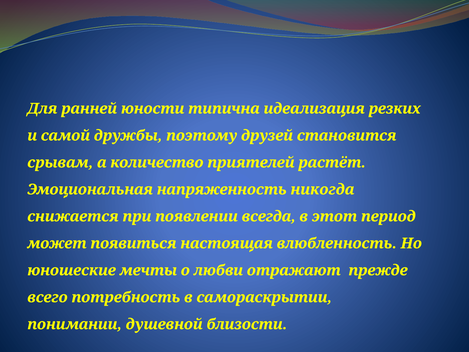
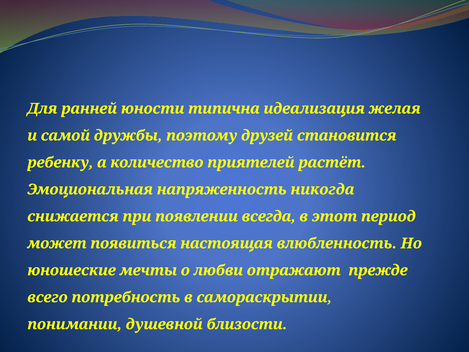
резких: резких -> желая
срывам: срывам -> ребенку
